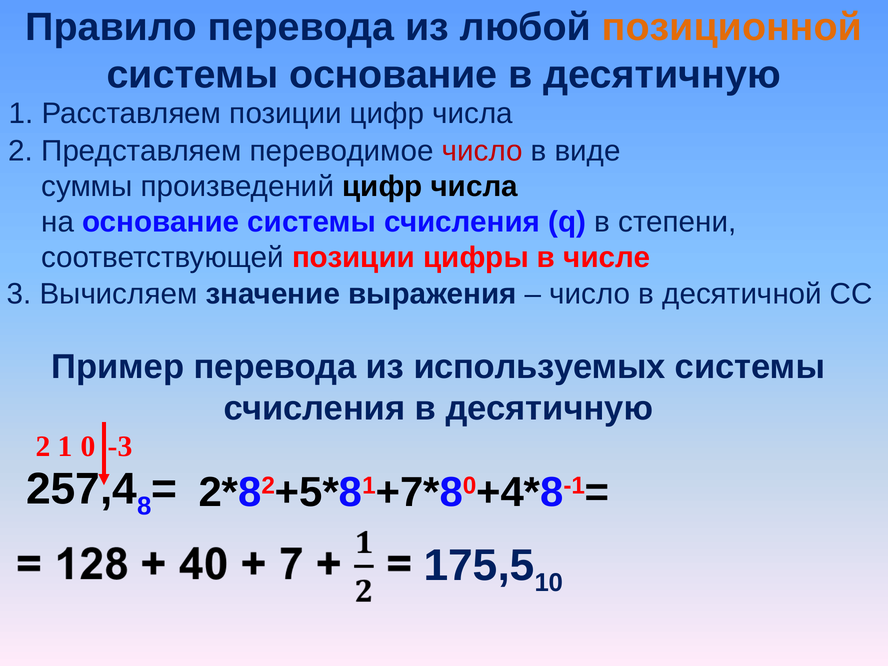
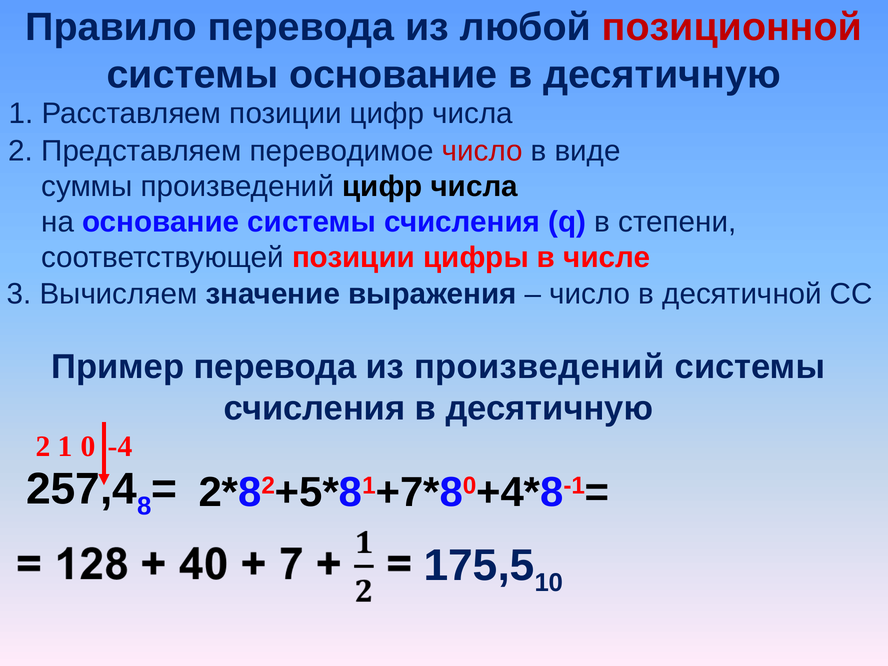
позиционной colour: orange -> red
из используемых: используемых -> произведений
-3: -3 -> -4
